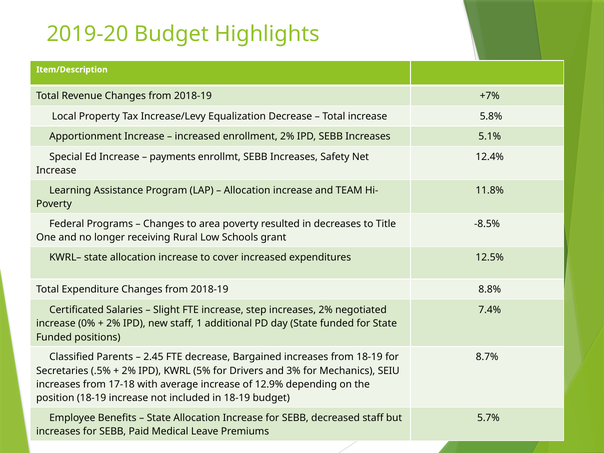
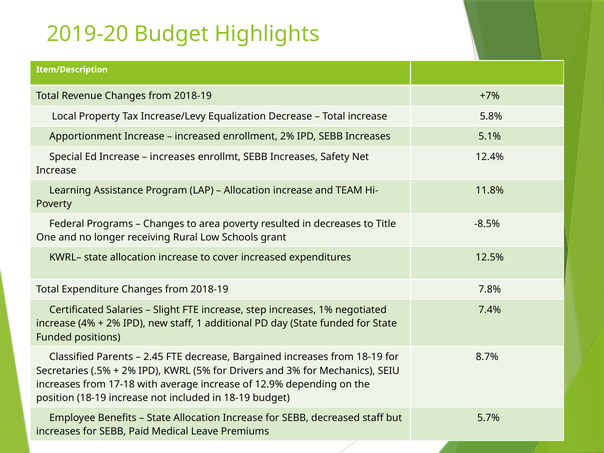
payments at (173, 157): payments -> increases
8.8%: 8.8% -> 7.8%
increases 2%: 2% -> 1%
0%: 0% -> 4%
